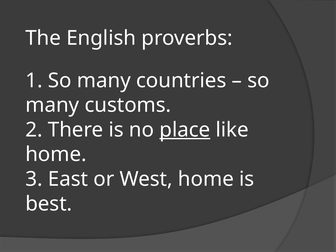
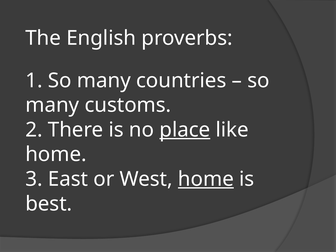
home at (206, 179) underline: none -> present
